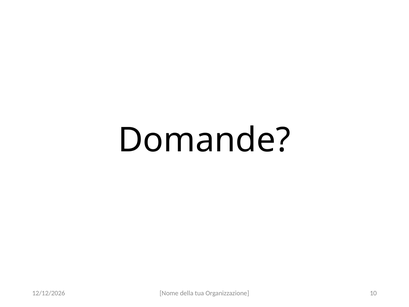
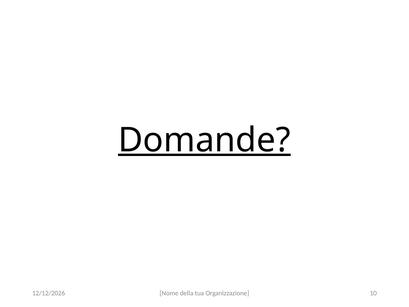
Domande underline: none -> present
